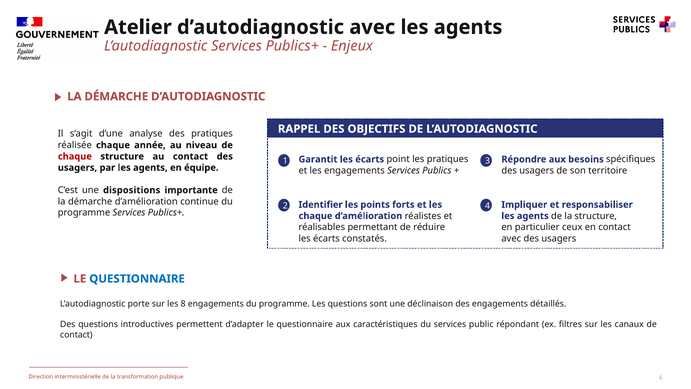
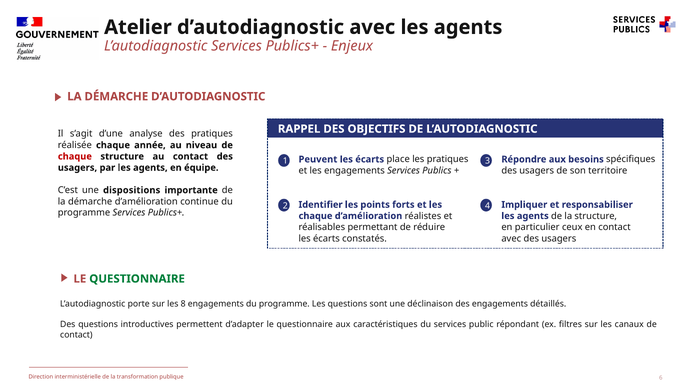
Garantit: Garantit -> Peuvent
point: point -> place
QUESTIONNAIRE at (137, 279) colour: blue -> green
